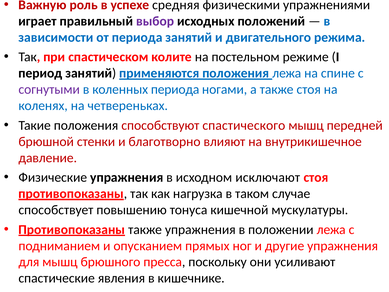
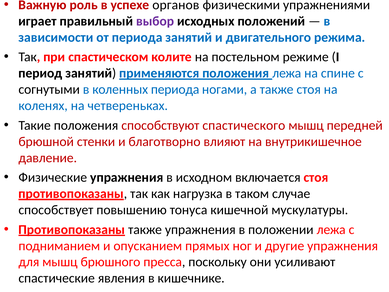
средняя: средняя -> органов
согнутыми colour: purple -> black
исключают: исключают -> включается
